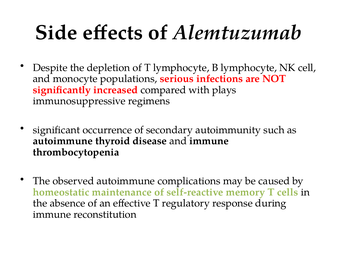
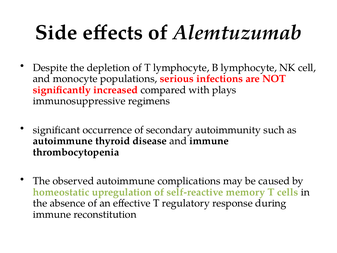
maintenance: maintenance -> upregulation
